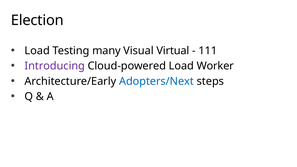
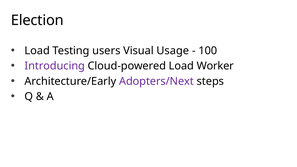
many: many -> users
Virtual: Virtual -> Usage
111: 111 -> 100
Adopters/Next colour: blue -> purple
